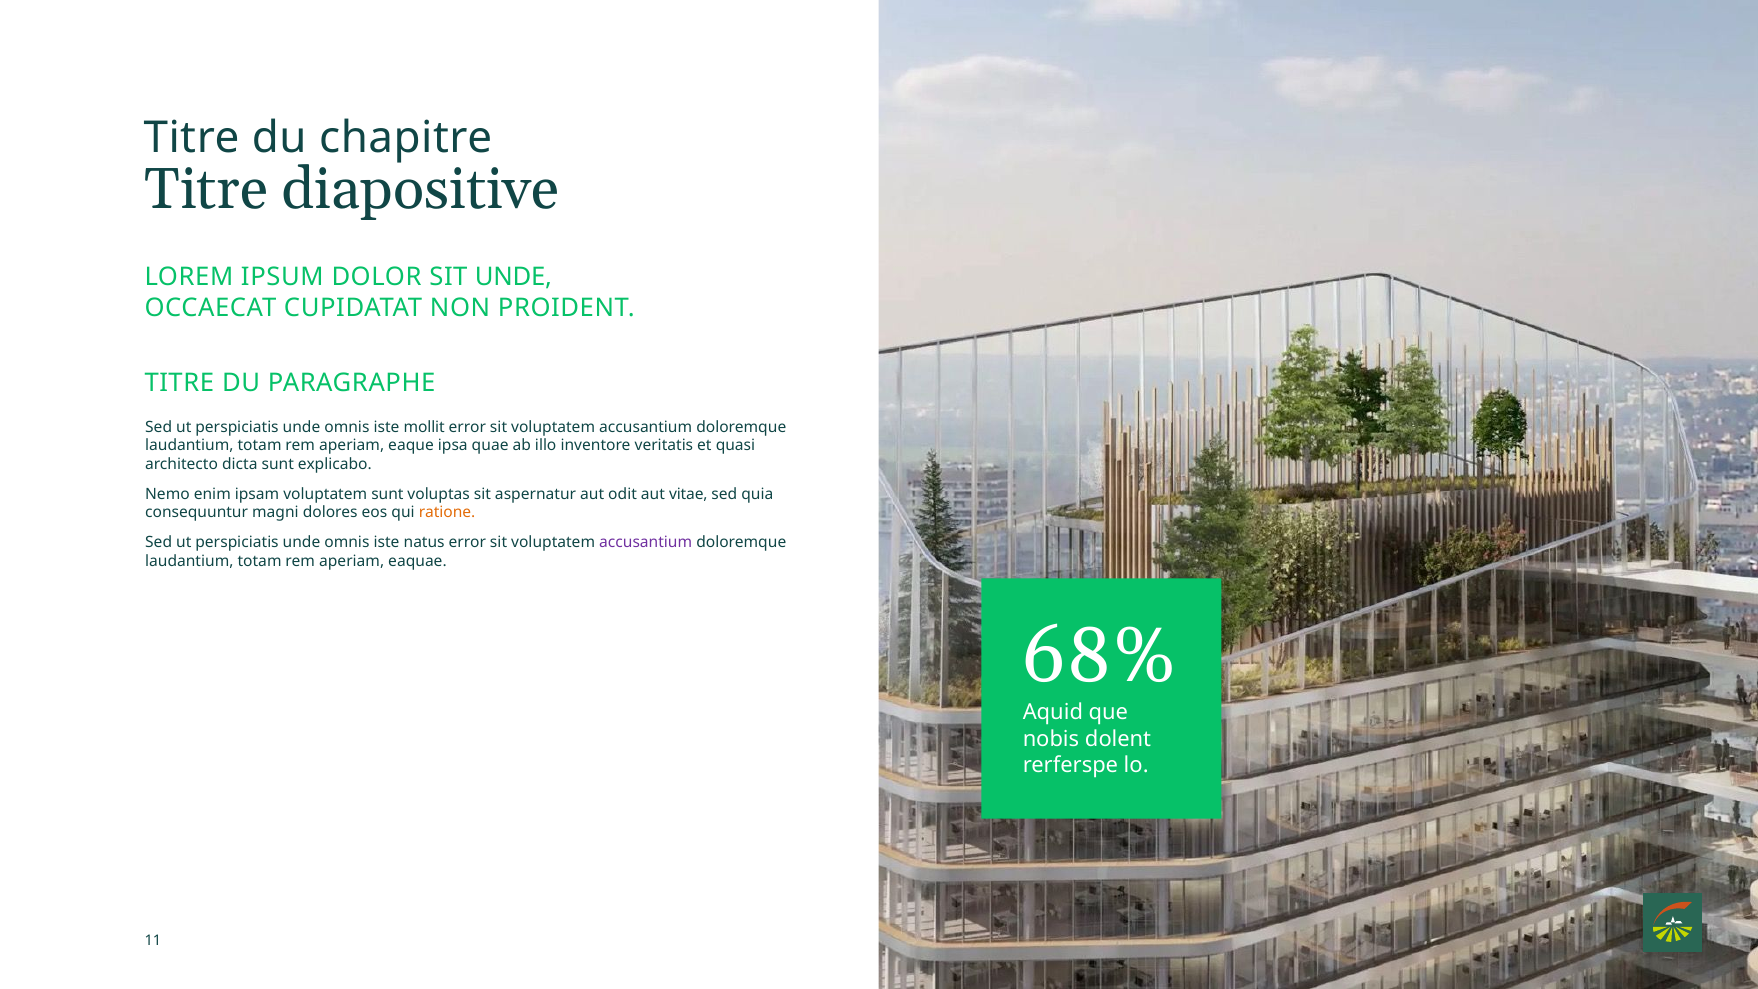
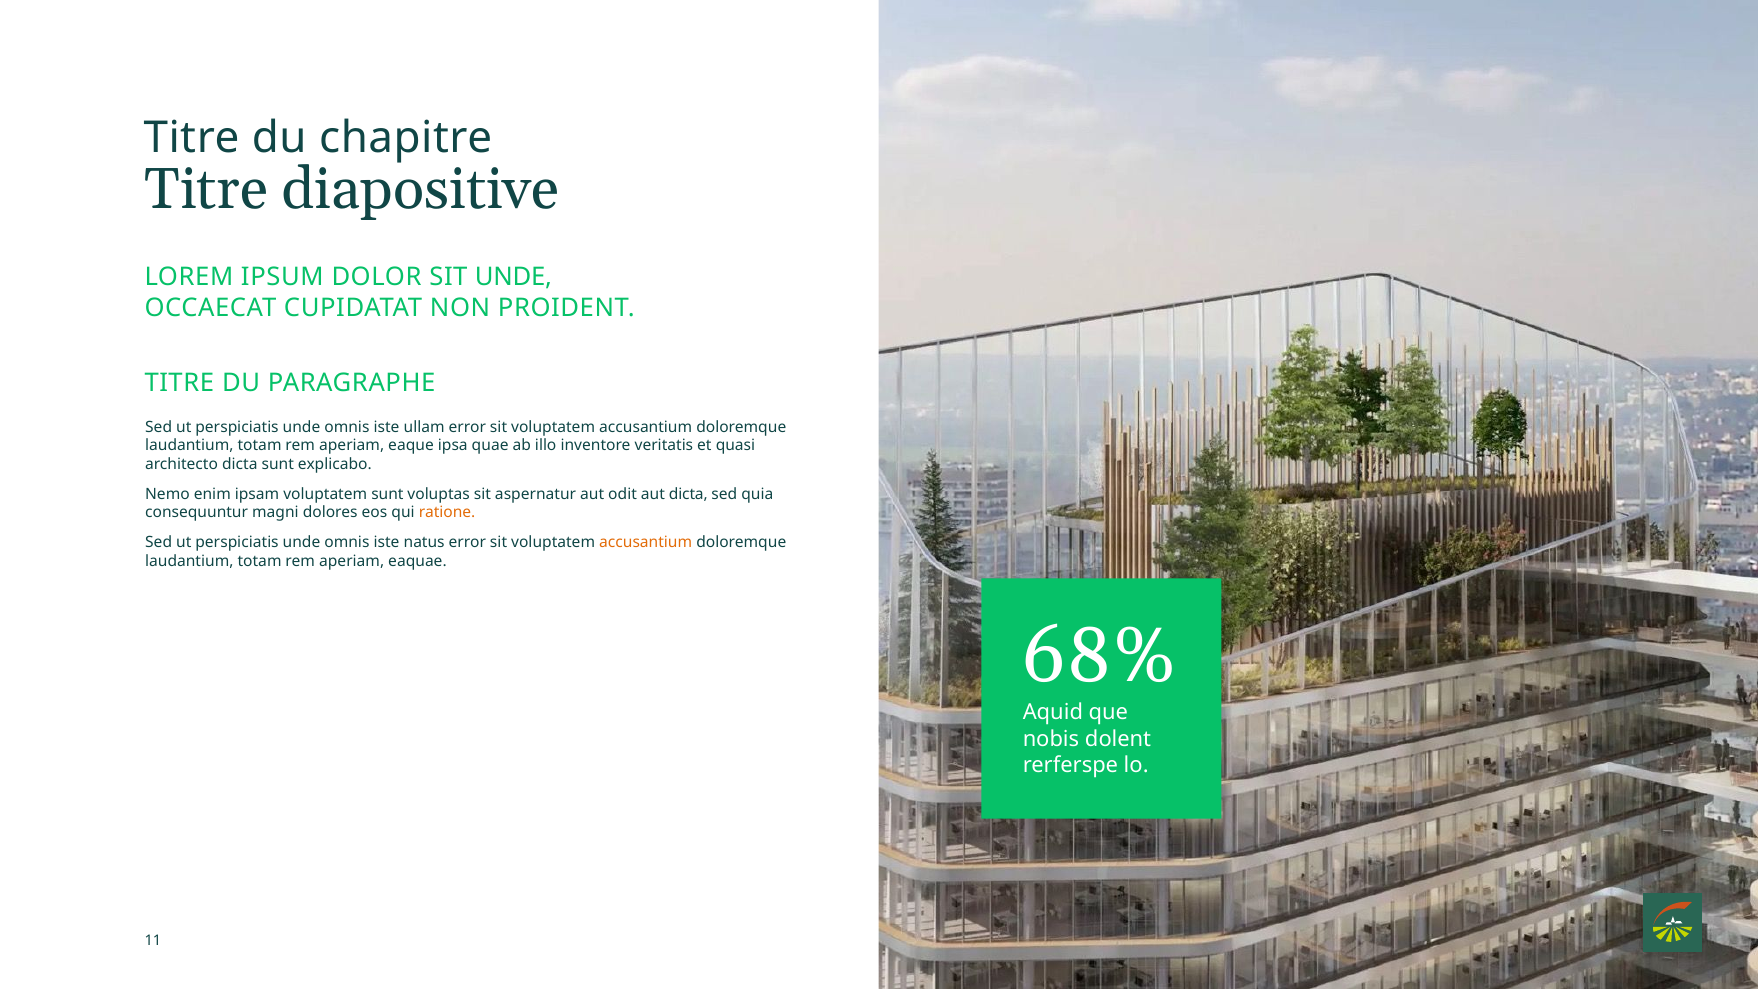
mollit: mollit -> ullam
aut vitae: vitae -> dicta
accusantium at (646, 542) colour: purple -> orange
